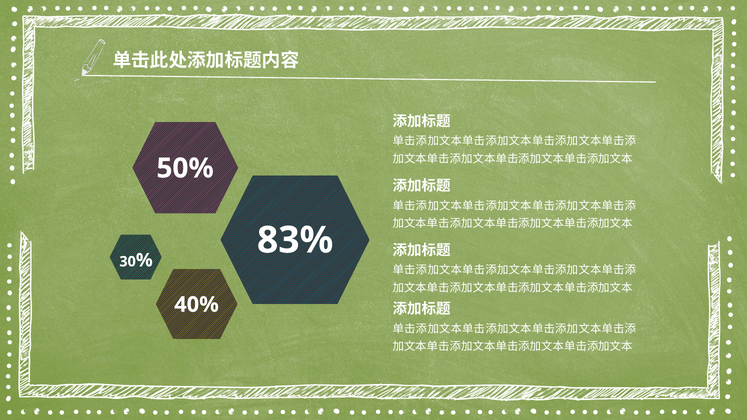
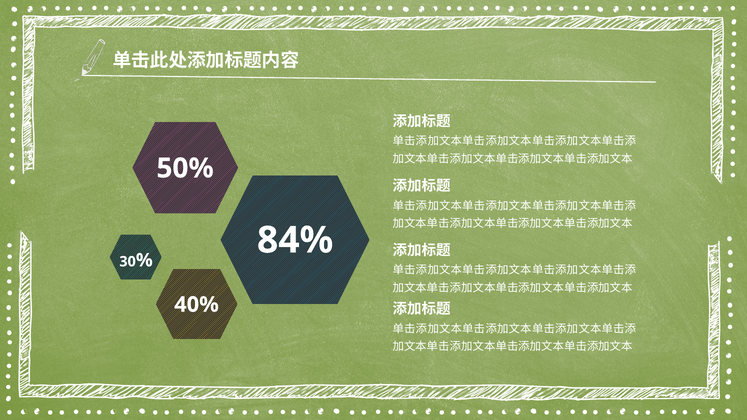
83%: 83% -> 84%
